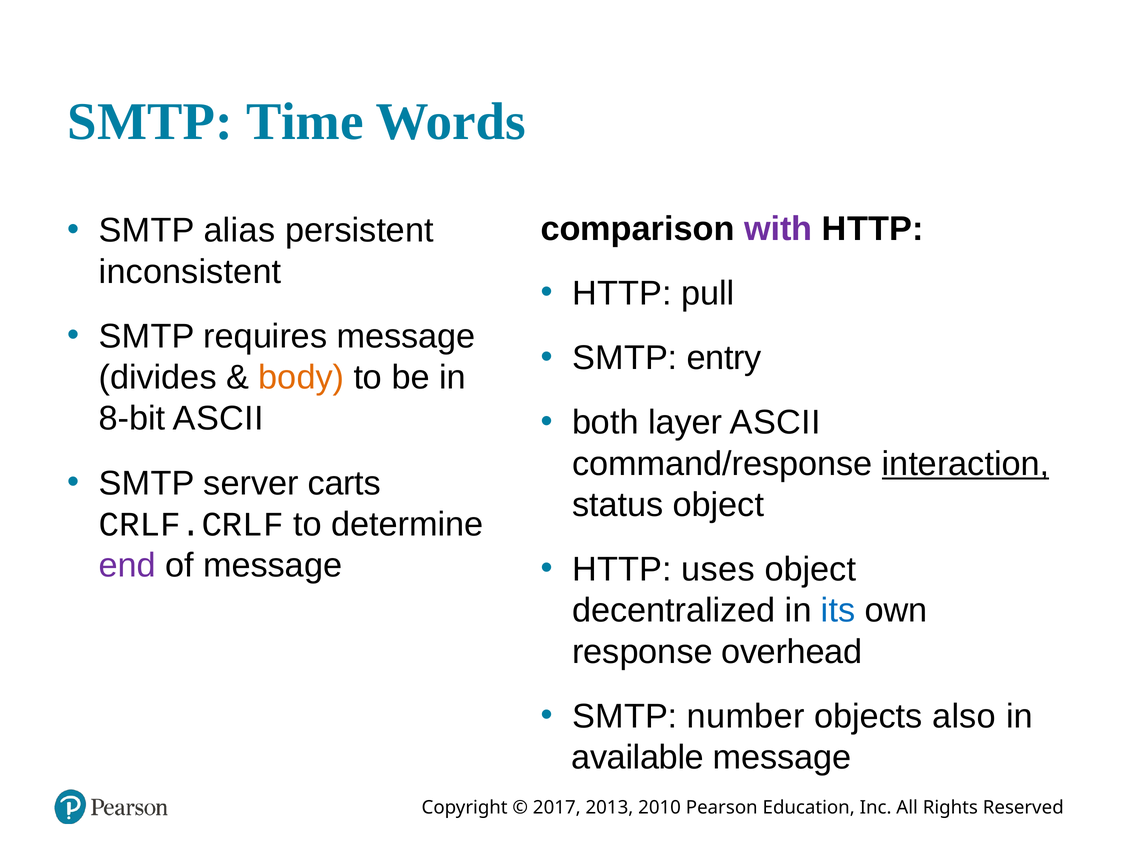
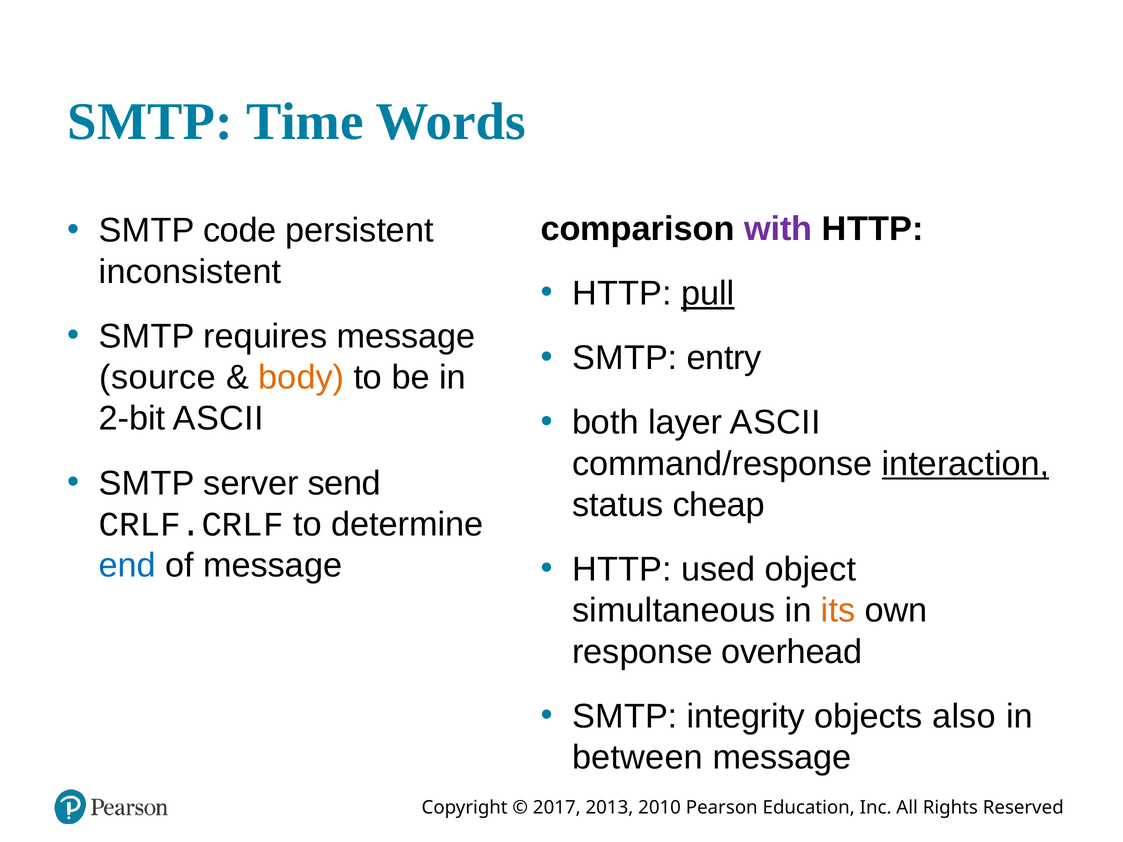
alias: alias -> code
pull underline: none -> present
divides: divides -> source
8-bit: 8-bit -> 2-bit
carts: carts -> send
status object: object -> cheap
end colour: purple -> blue
uses: uses -> used
decentralized: decentralized -> simultaneous
its colour: blue -> orange
number: number -> integrity
available: available -> between
